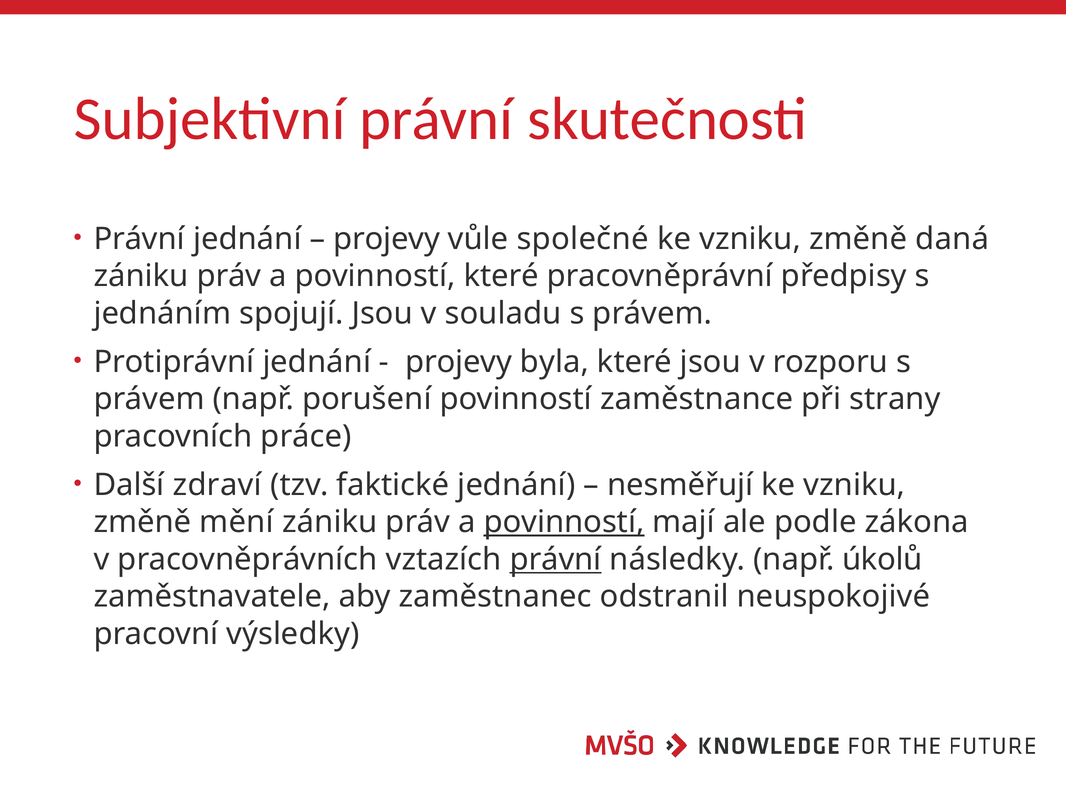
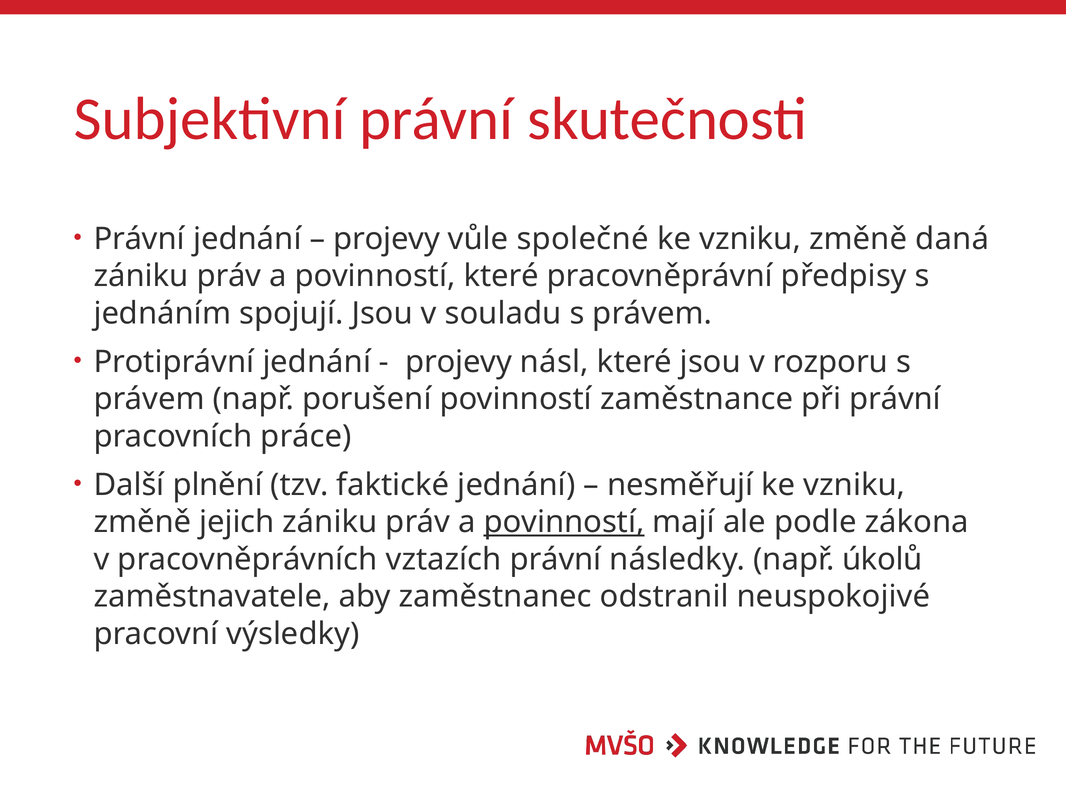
byla: byla -> násl
při strany: strany -> právní
zdraví: zdraví -> plnění
mění: mění -> jejich
právní at (556, 560) underline: present -> none
